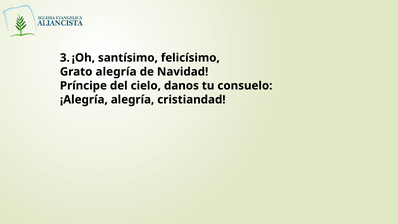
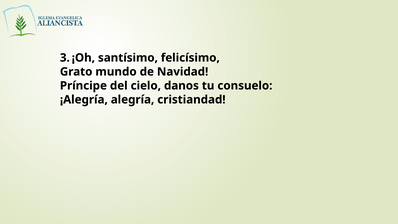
Grato alegría: alegría -> mundo
